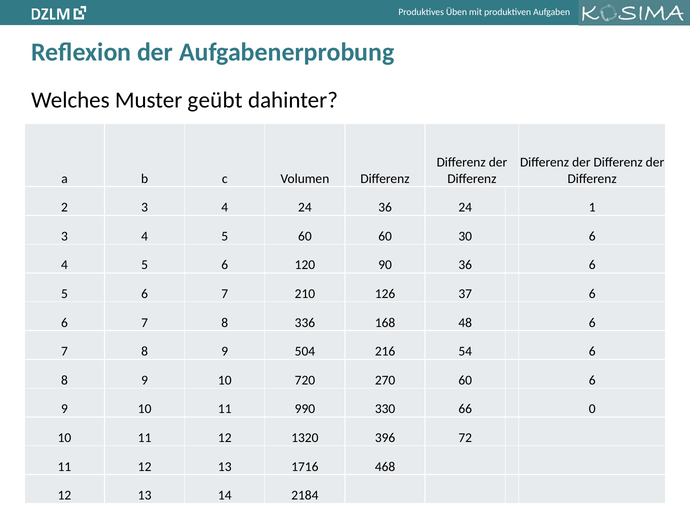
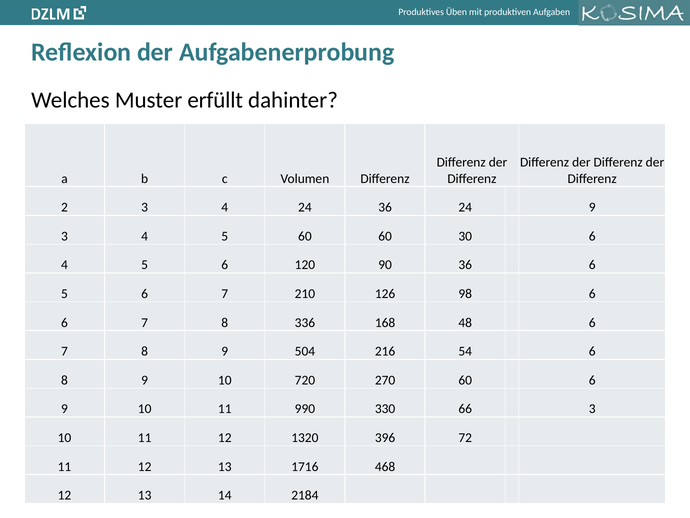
geübt: geübt -> erfüllt
24 1: 1 -> 9
37: 37 -> 98
66 0: 0 -> 3
